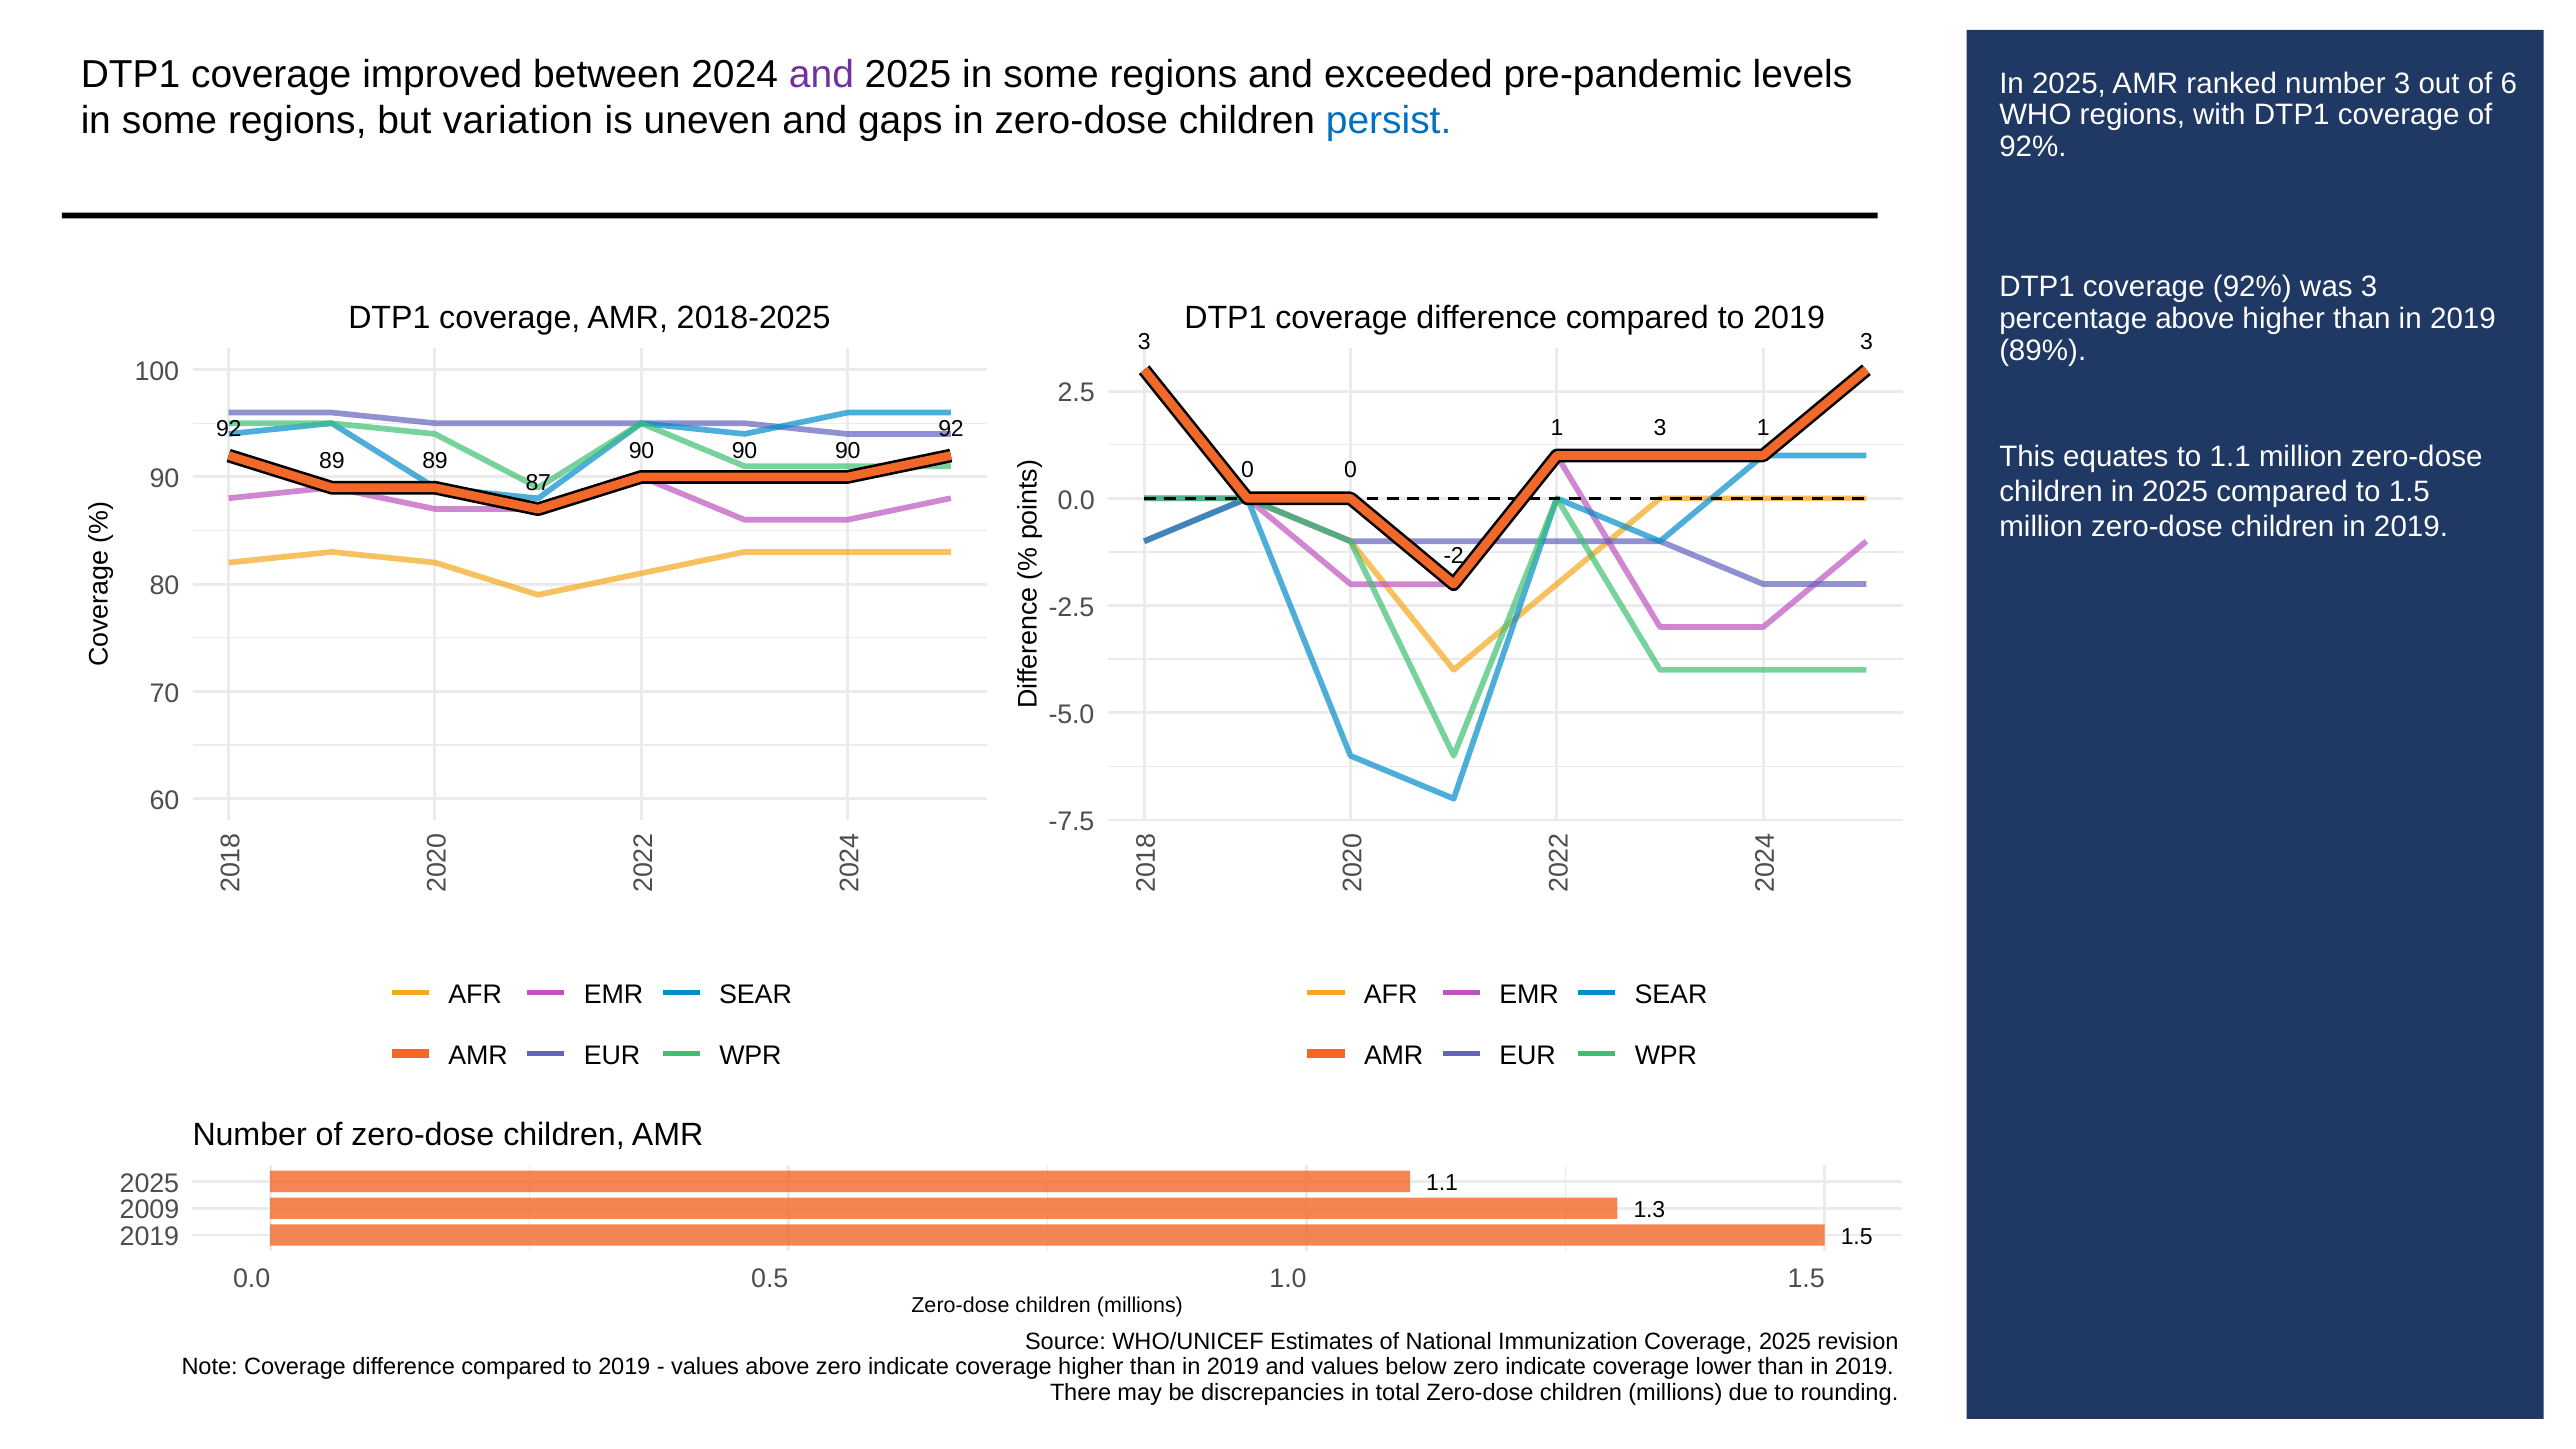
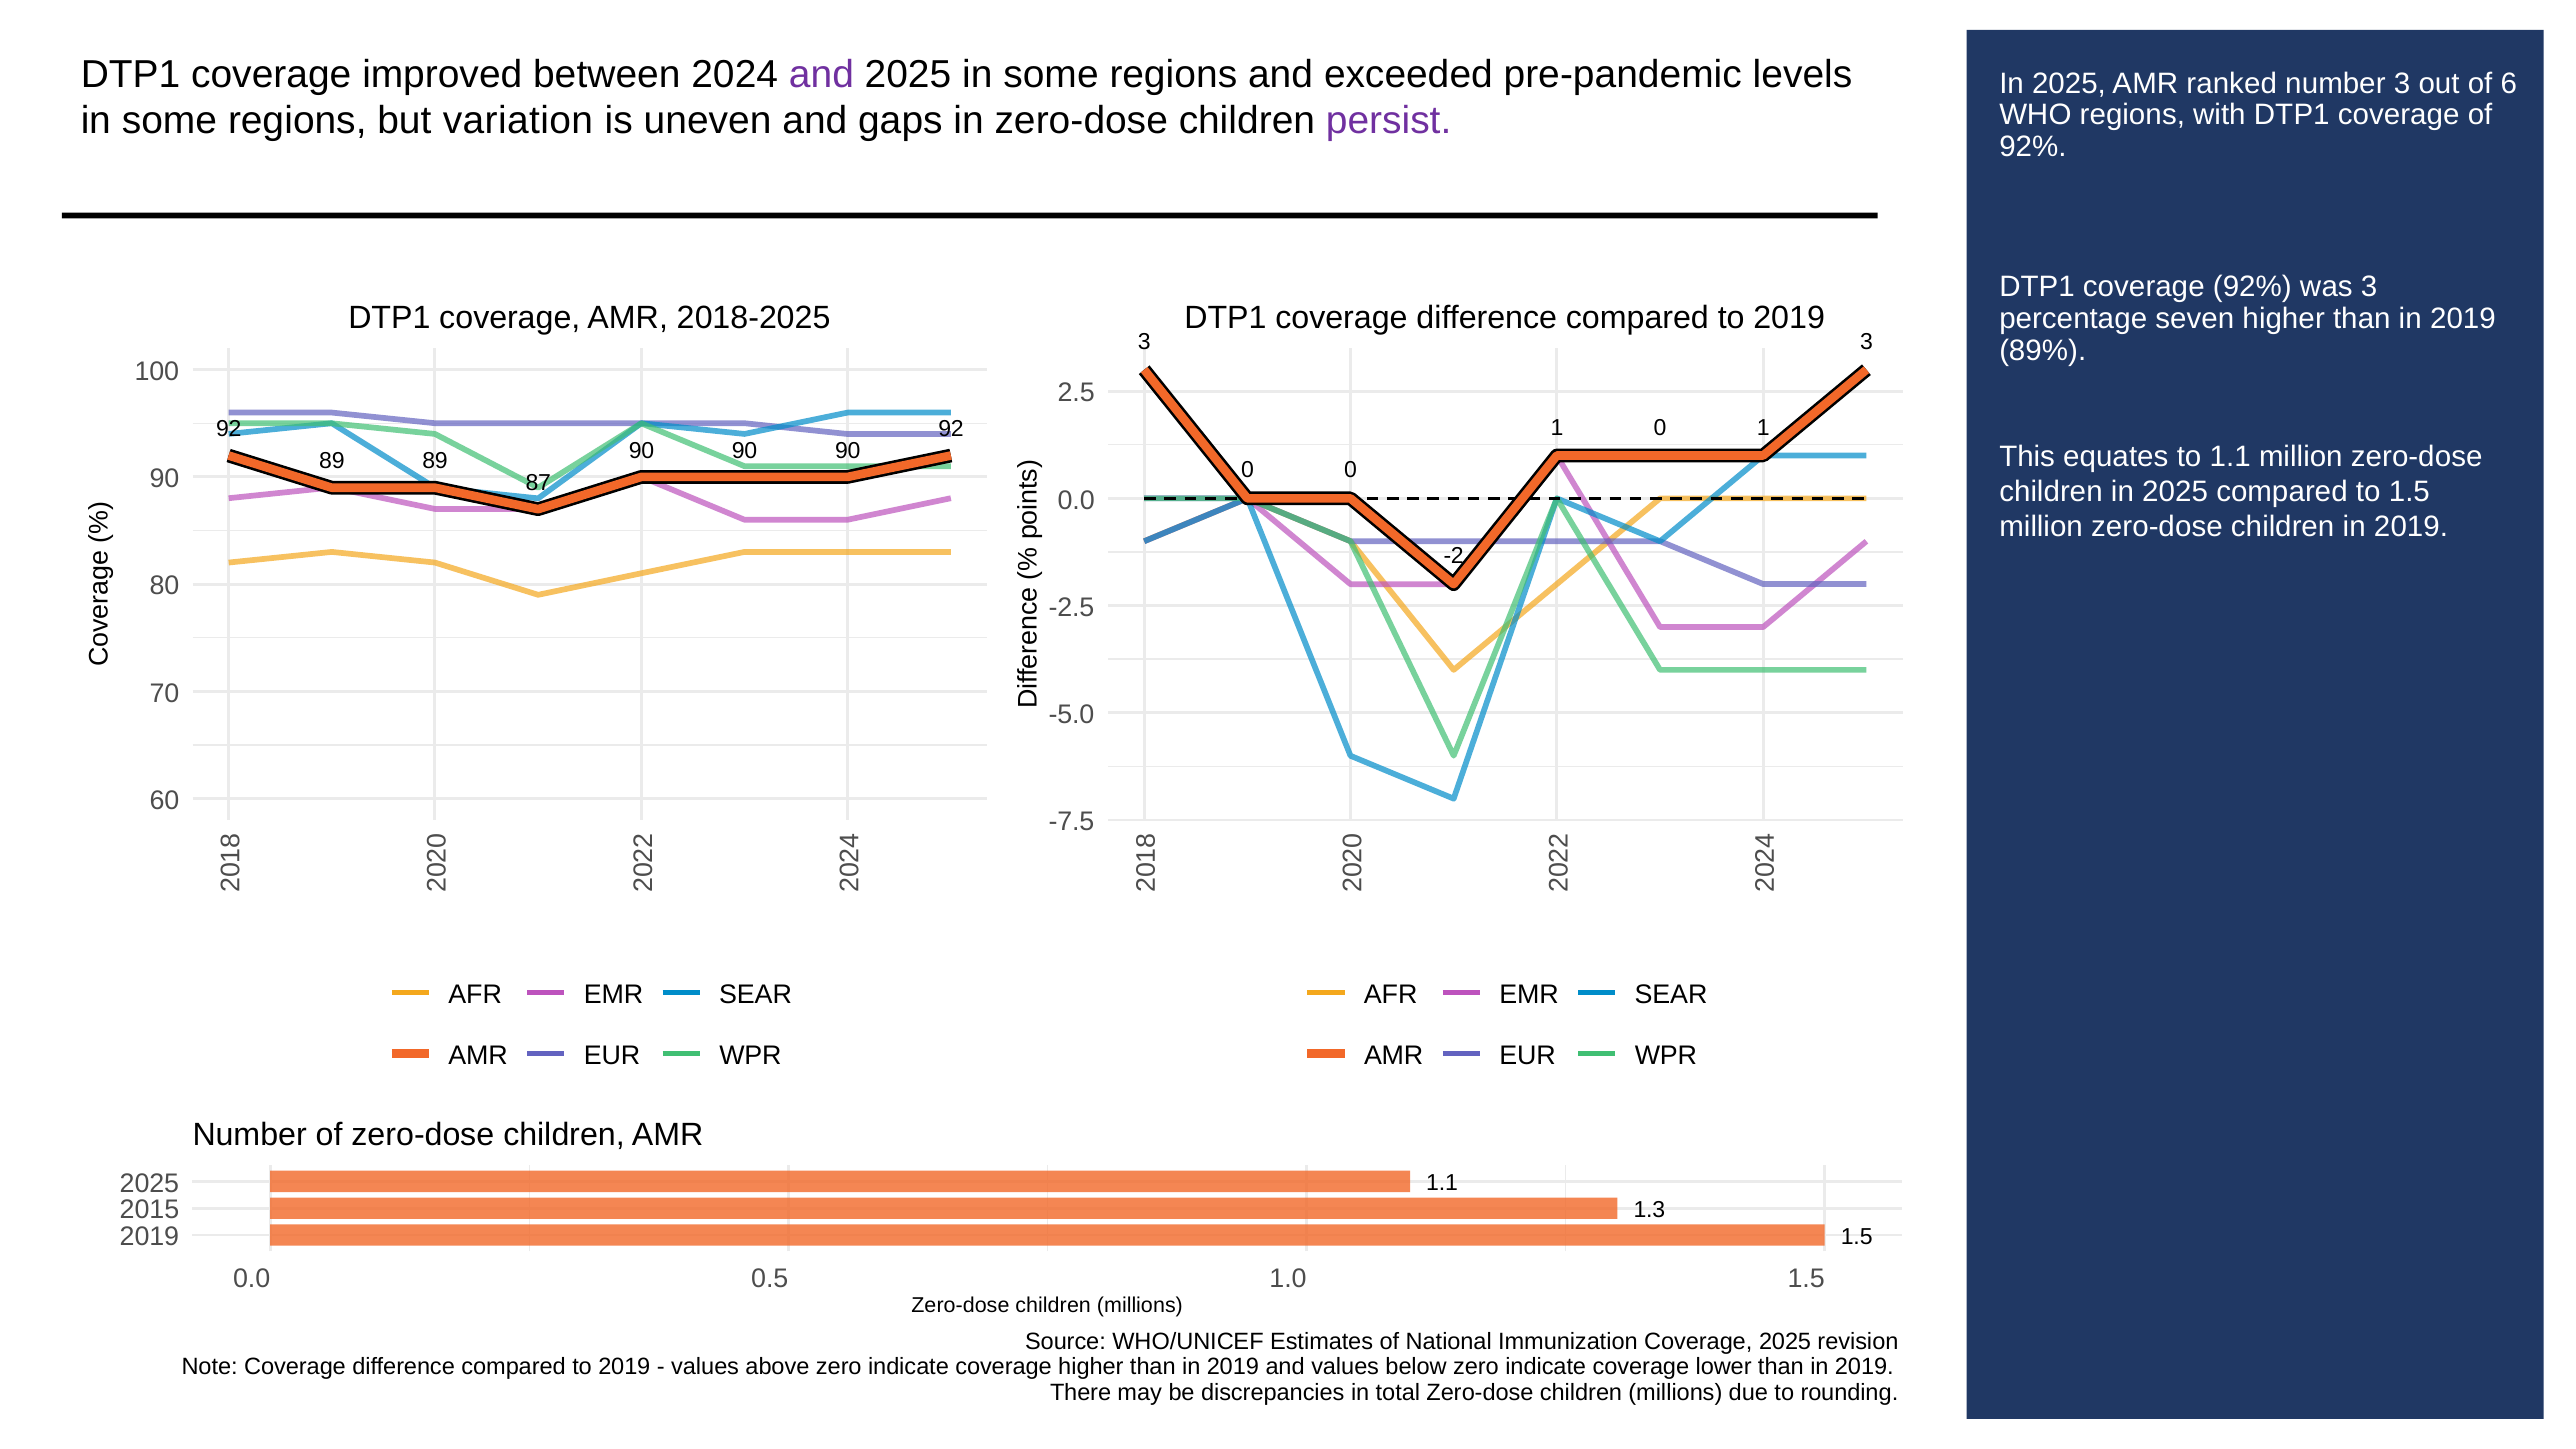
persist colour: blue -> purple
percentage above: above -> seven
3 at (1660, 428): 3 -> 0
2009: 2009 -> 2015
